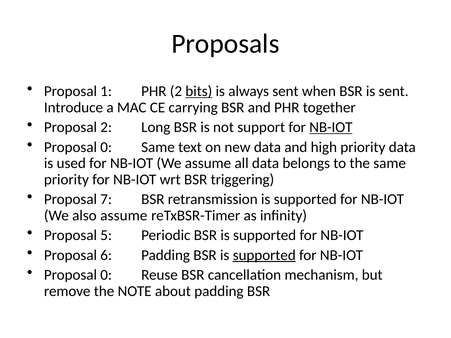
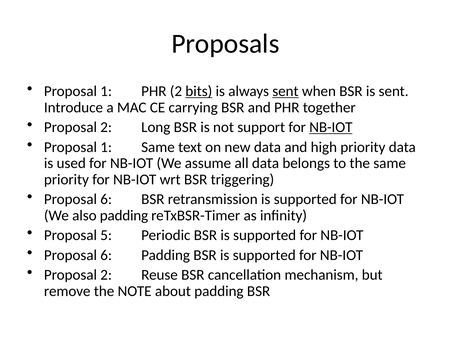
sent at (285, 91) underline: none -> present
0 at (106, 147): 0 -> 1
7 at (106, 199): 7 -> 6
also assume: assume -> padding
supported at (264, 255) underline: present -> none
0 at (106, 275): 0 -> 2
